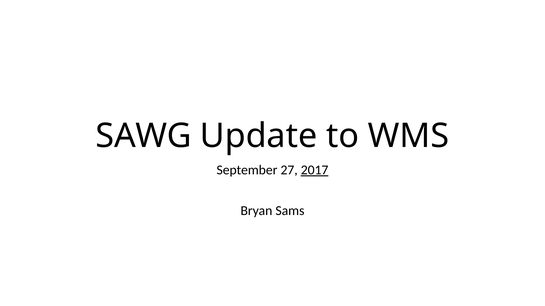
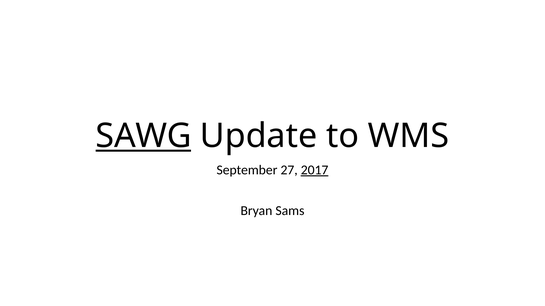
SAWG underline: none -> present
